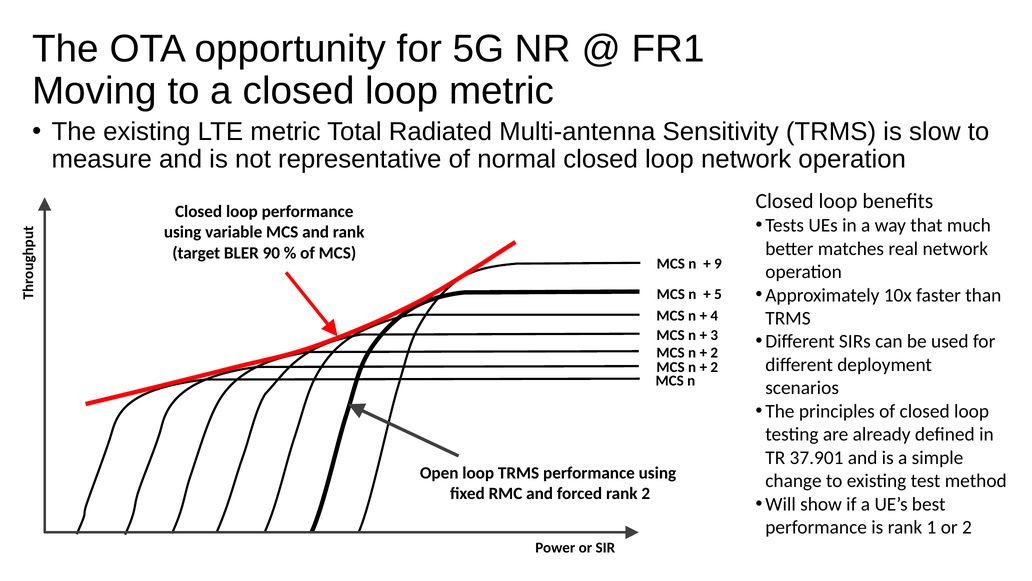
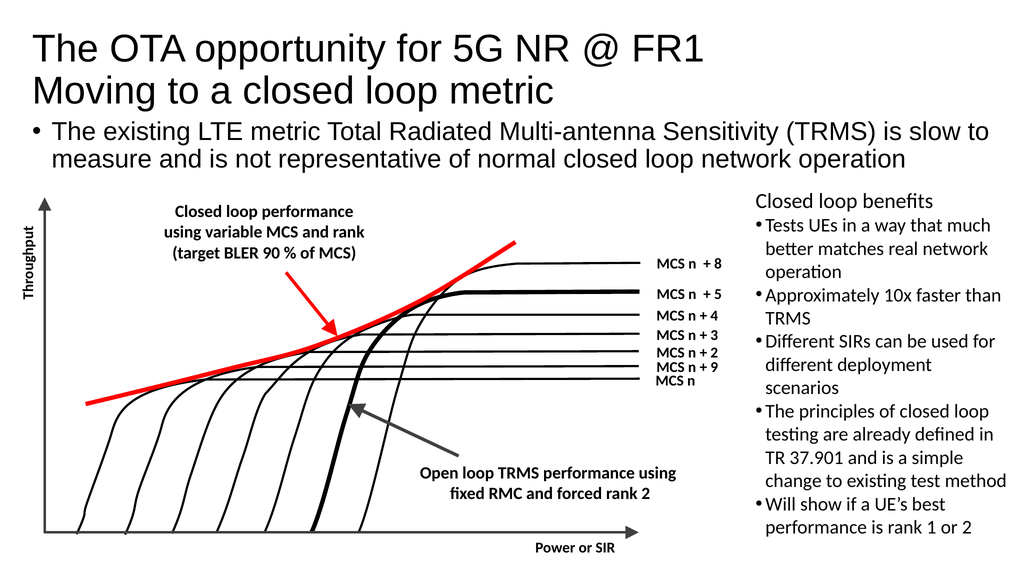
9: 9 -> 8
2 at (714, 367): 2 -> 9
